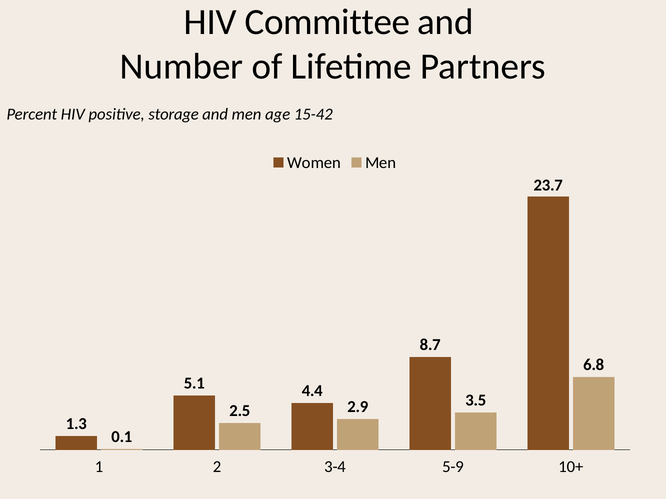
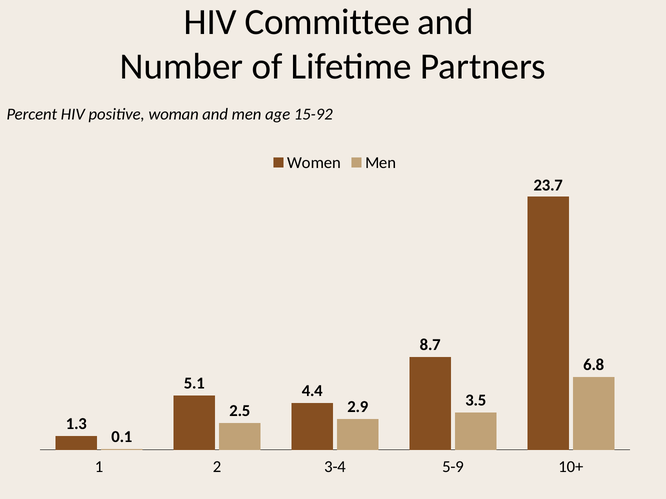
storage: storage -> woman
15-42: 15-42 -> 15-92
